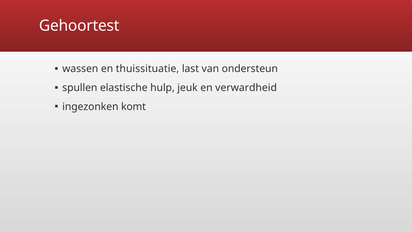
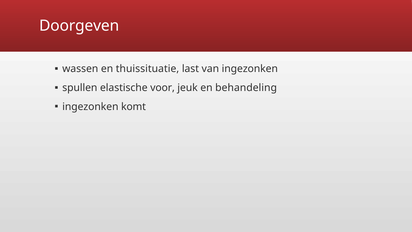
Gehoortest: Gehoortest -> Doorgeven
van ondersteun: ondersteun -> ingezonken
hulp: hulp -> voor
verwardheid: verwardheid -> behandeling
